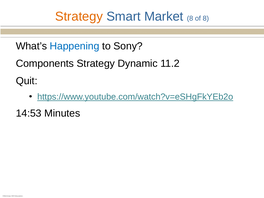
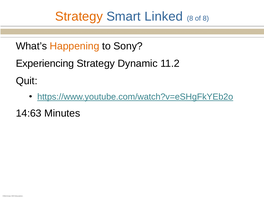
Market: Market -> Linked
Happening colour: blue -> orange
Components: Components -> Experiencing
14:53: 14:53 -> 14:63
